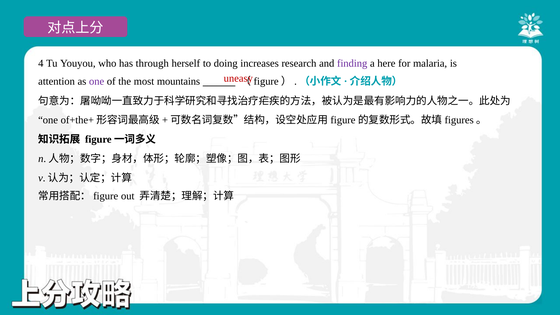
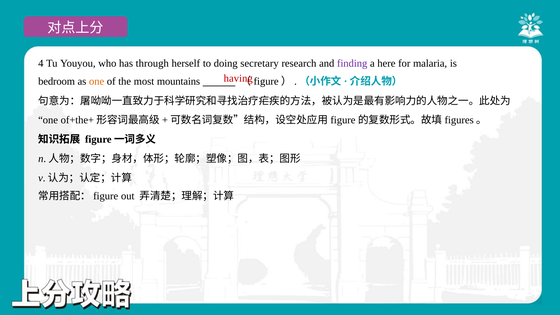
increases: increases -> secretary
uneasy: uneasy -> having
attention: attention -> bedroom
one at (97, 81) colour: purple -> orange
